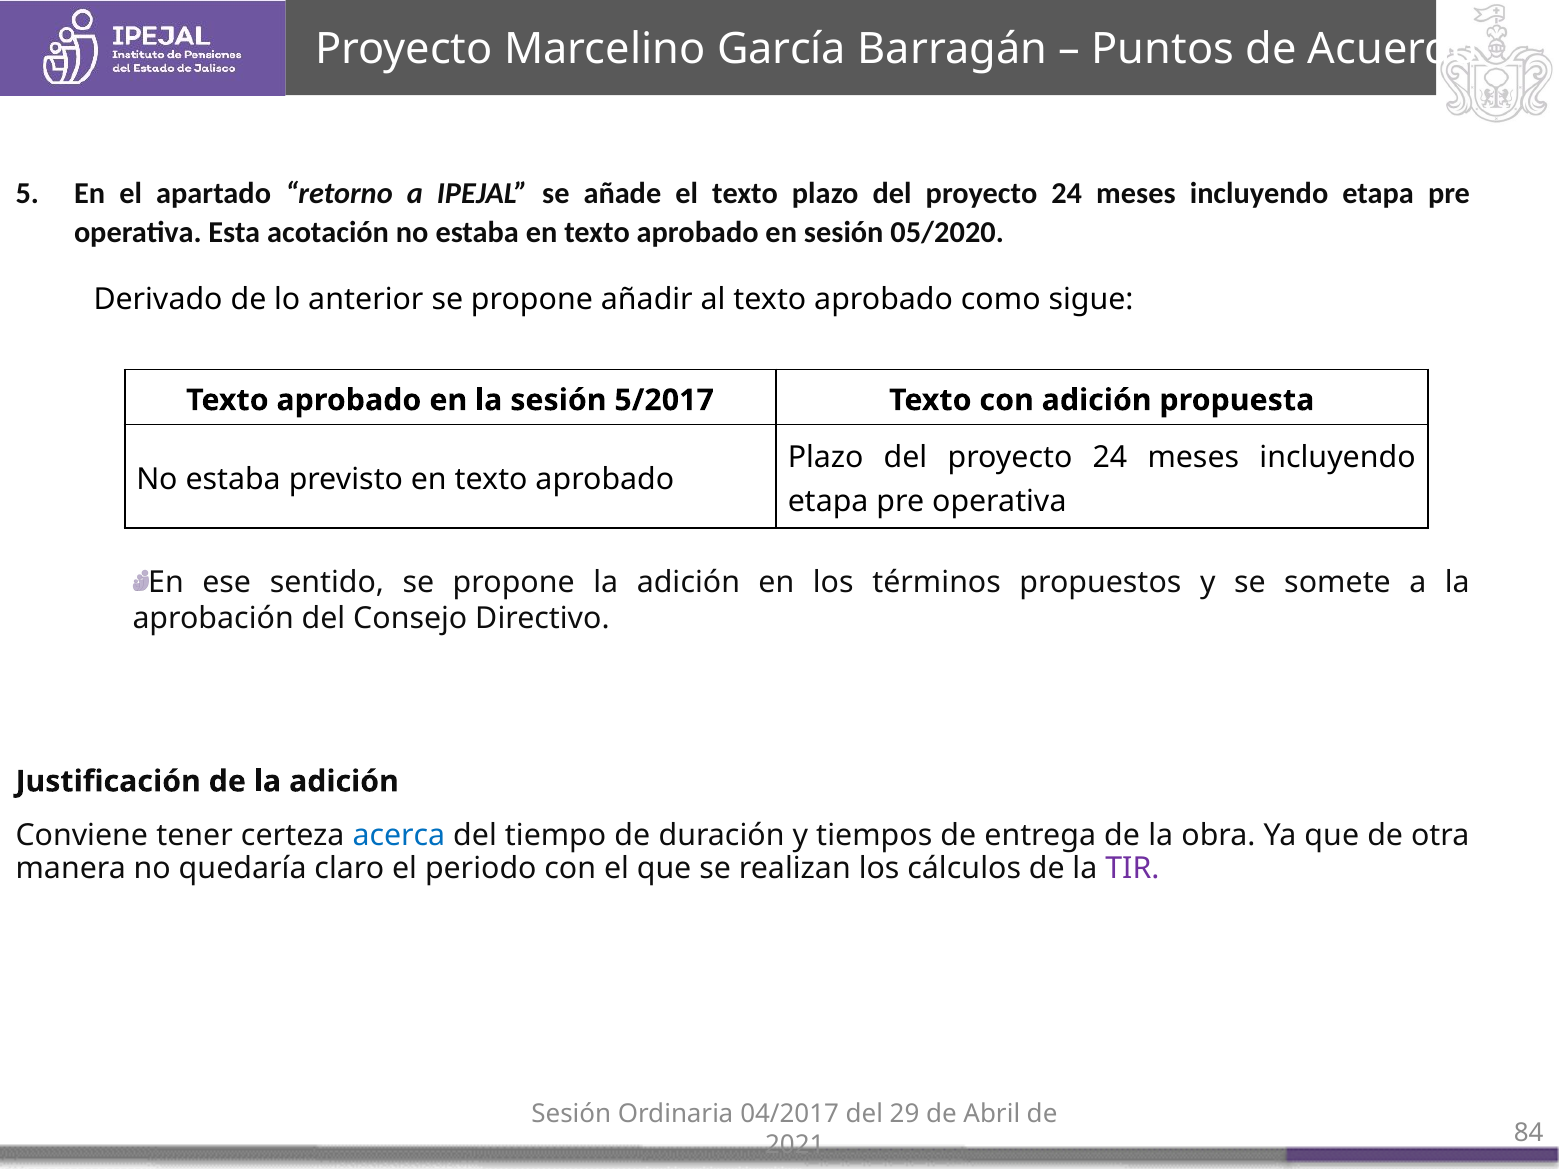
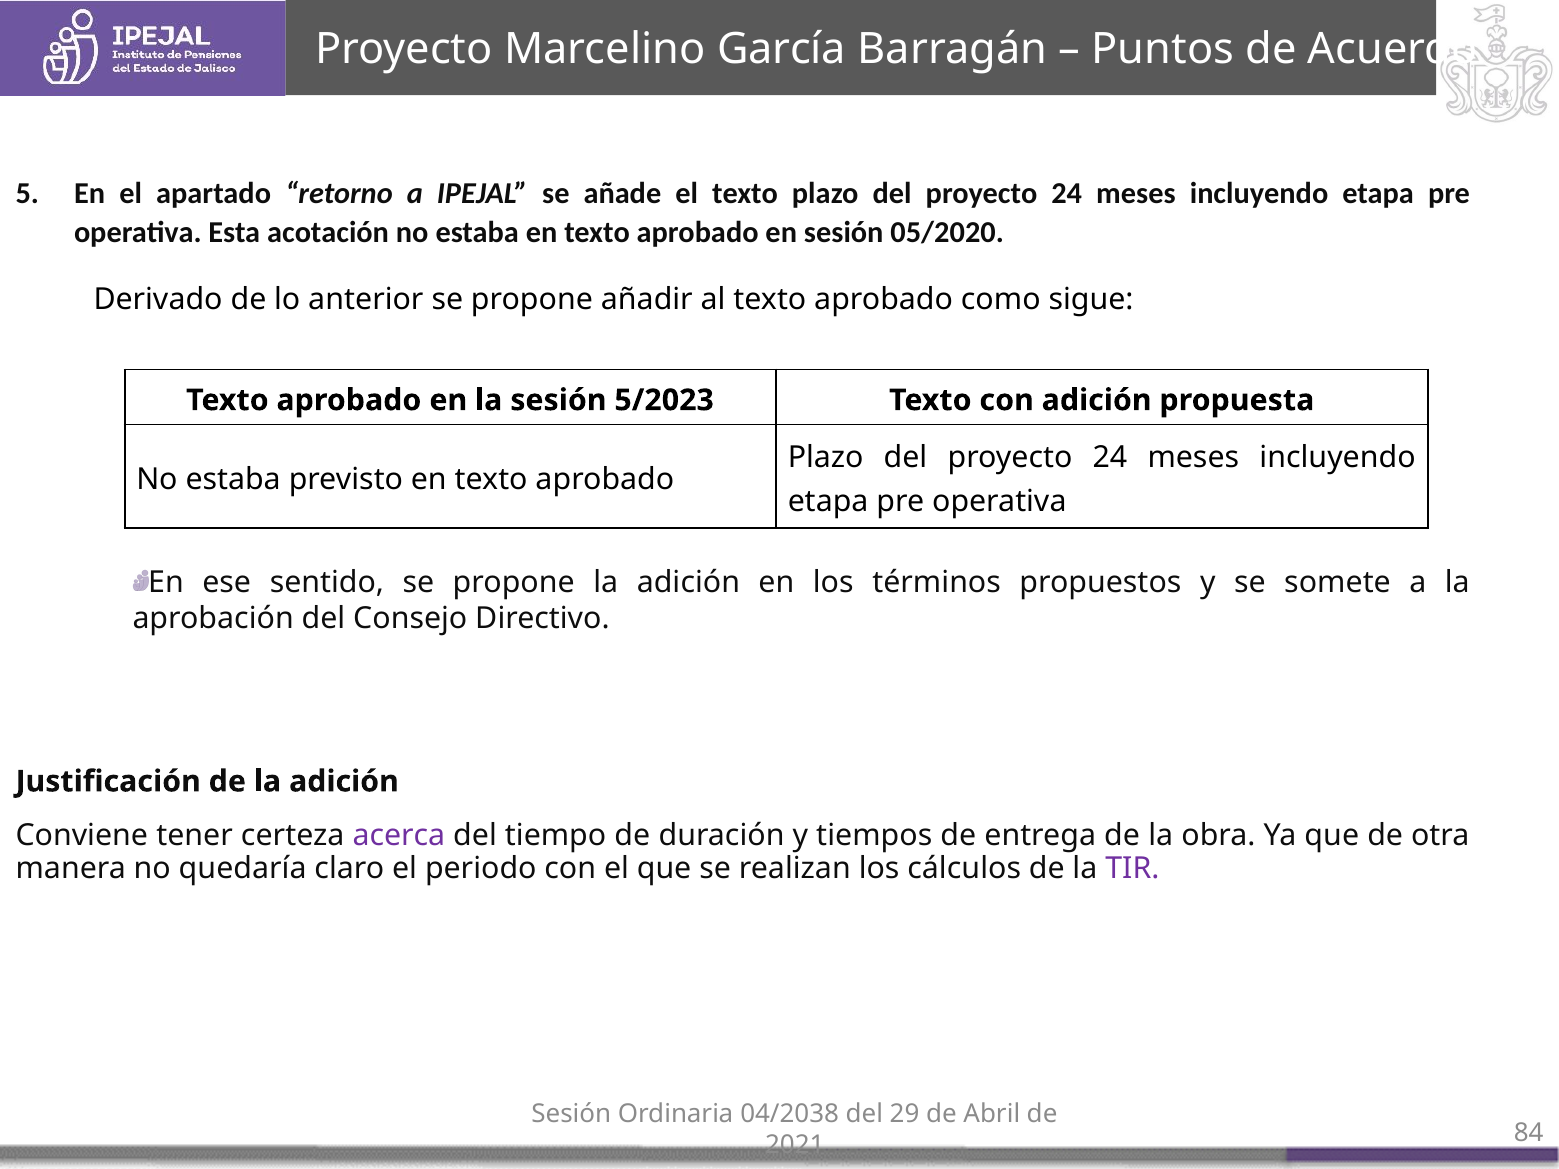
5/2017: 5/2017 -> 5/2023
acerca colour: blue -> purple
04/2017: 04/2017 -> 04/2038
